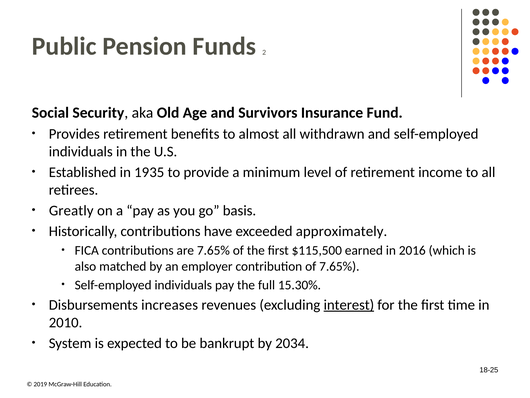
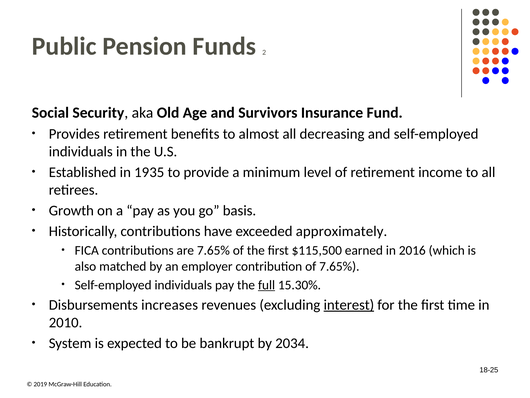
withdrawn: withdrawn -> decreasing
Greatly: Greatly -> Growth
full underline: none -> present
